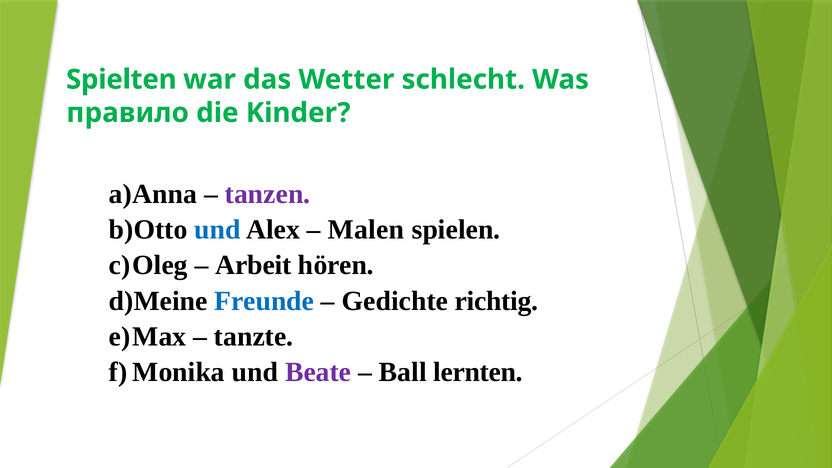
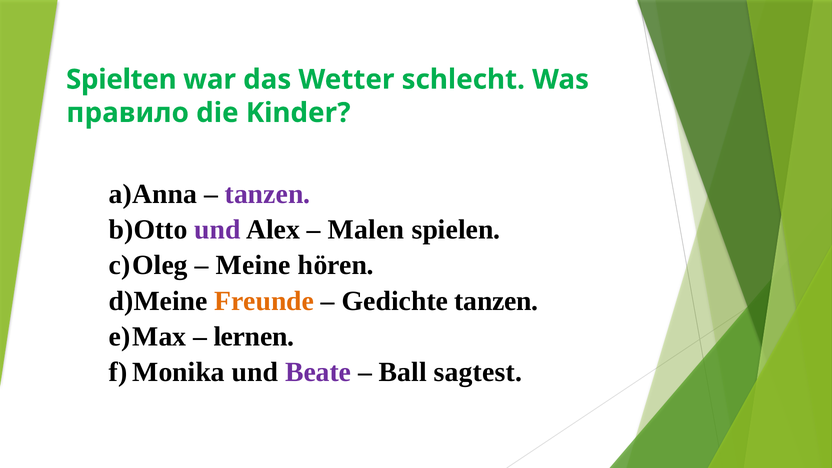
und at (217, 230) colour: blue -> purple
Arbeit: Arbeit -> Meine
Freunde colour: blue -> orange
Gedichte richtig: richtig -> tanzen
tanzte: tanzte -> lernen
lernten: lernten -> sagtest
